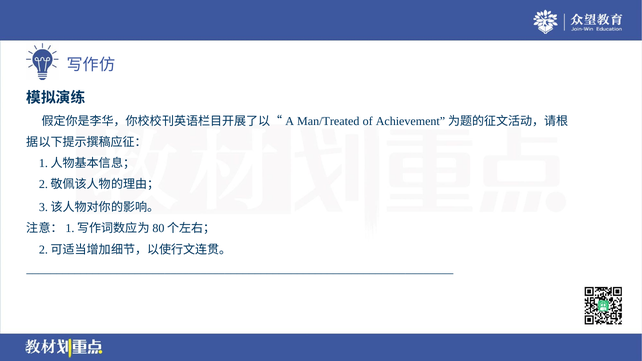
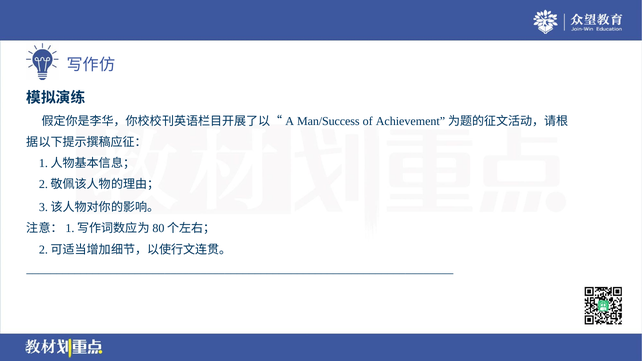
Man/Treated: Man/Treated -> Man/Success
